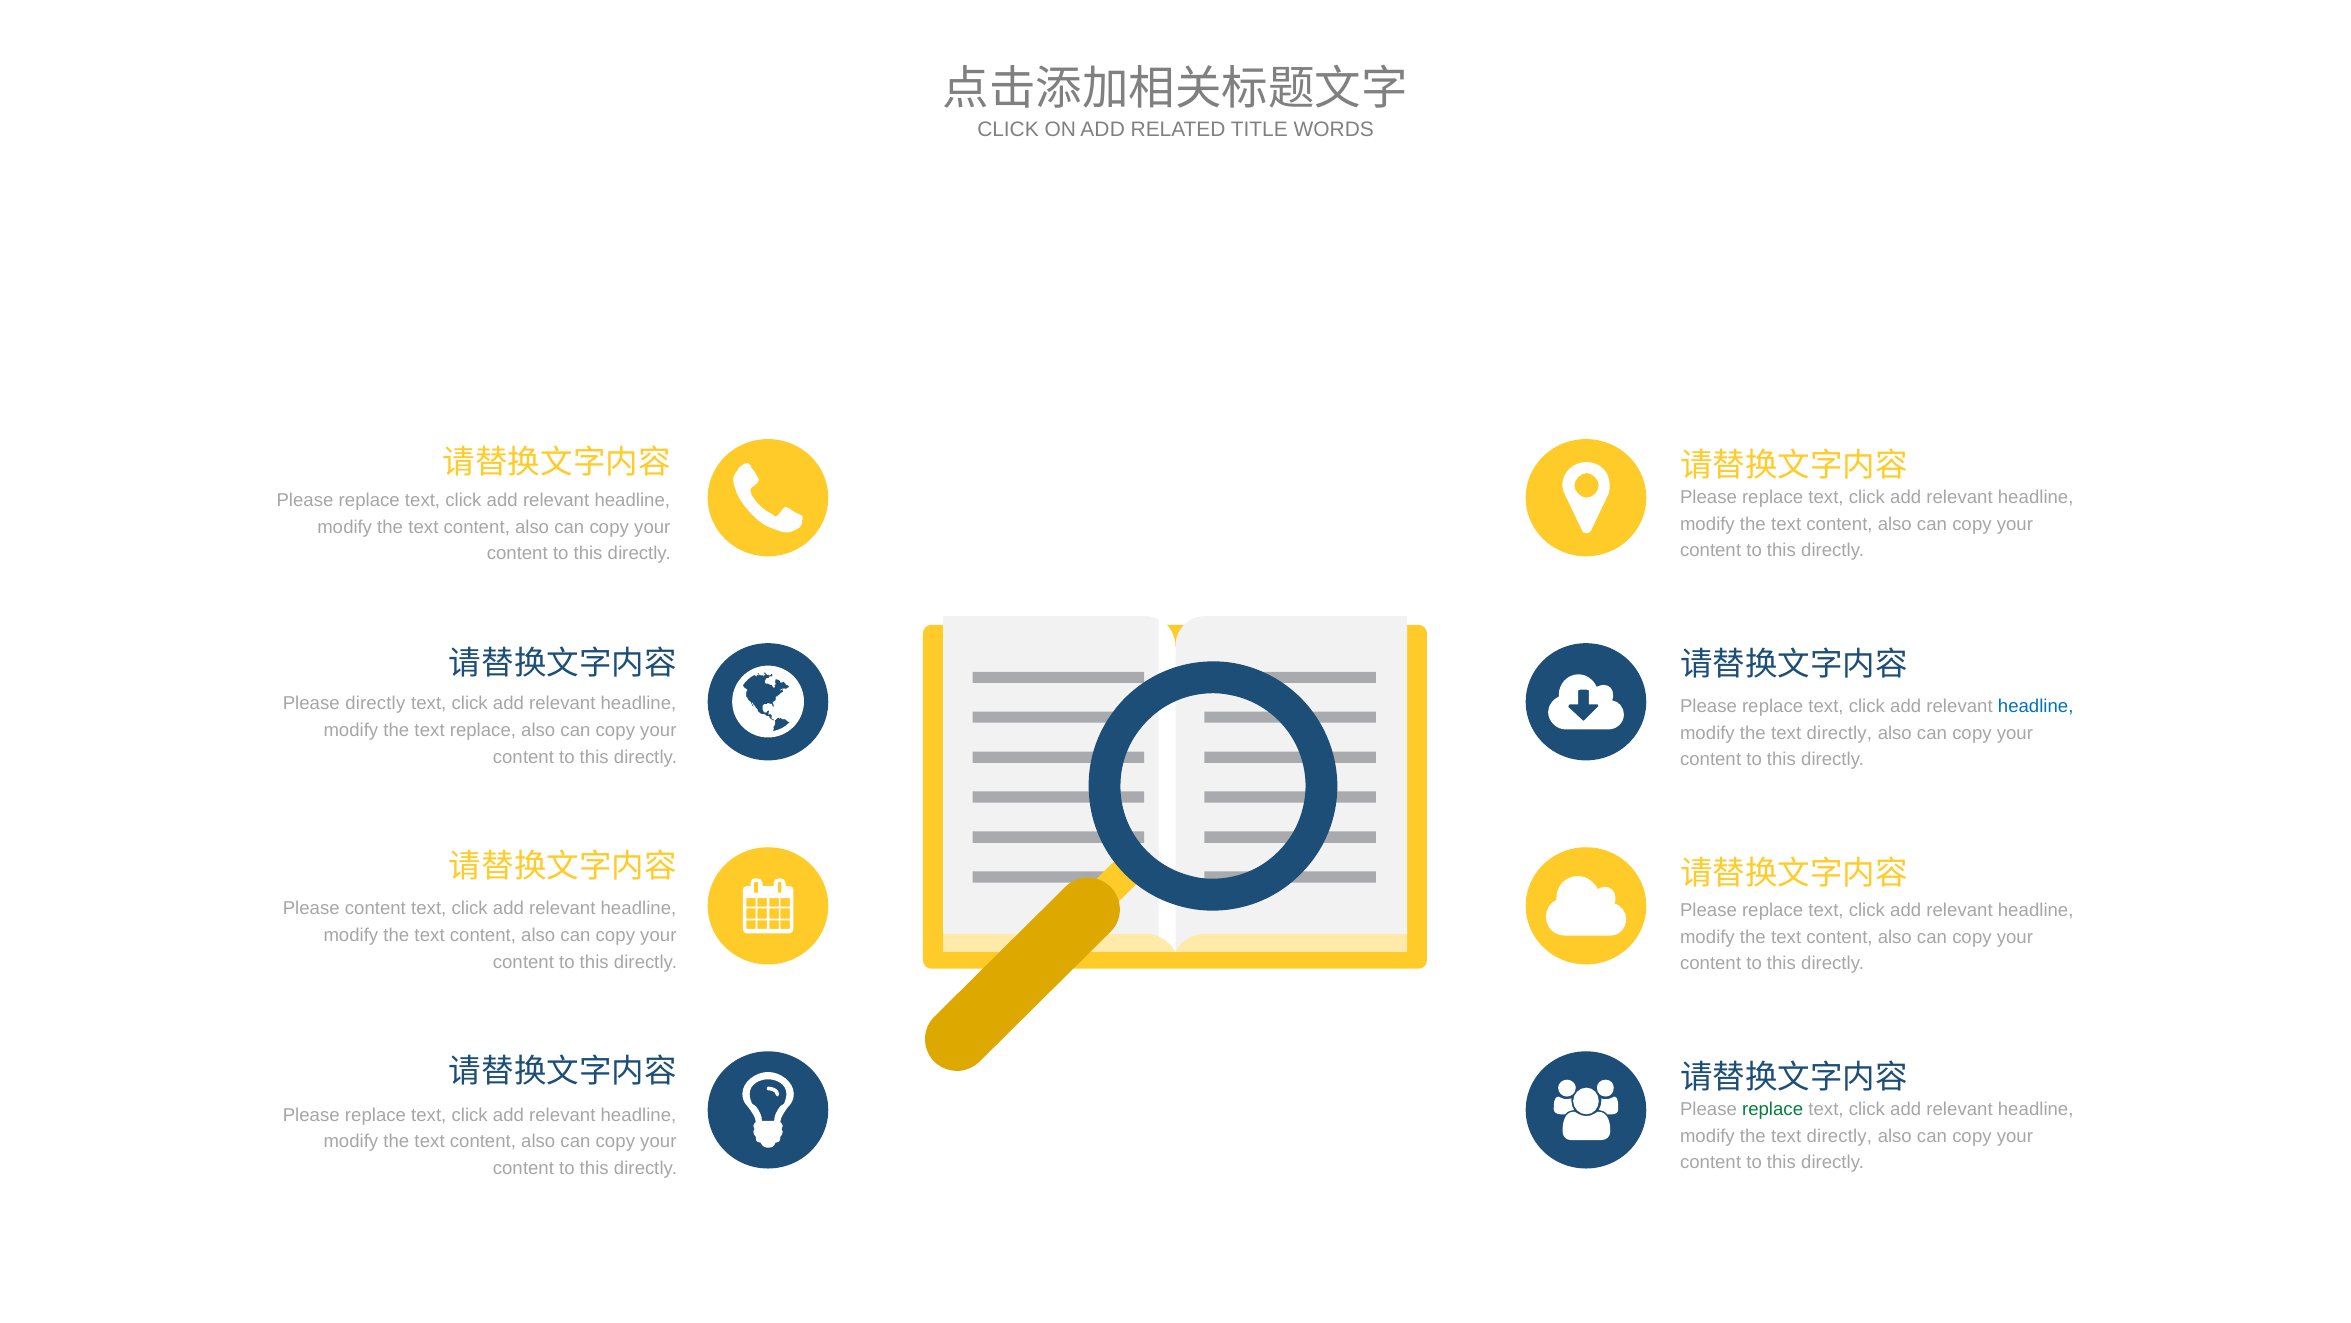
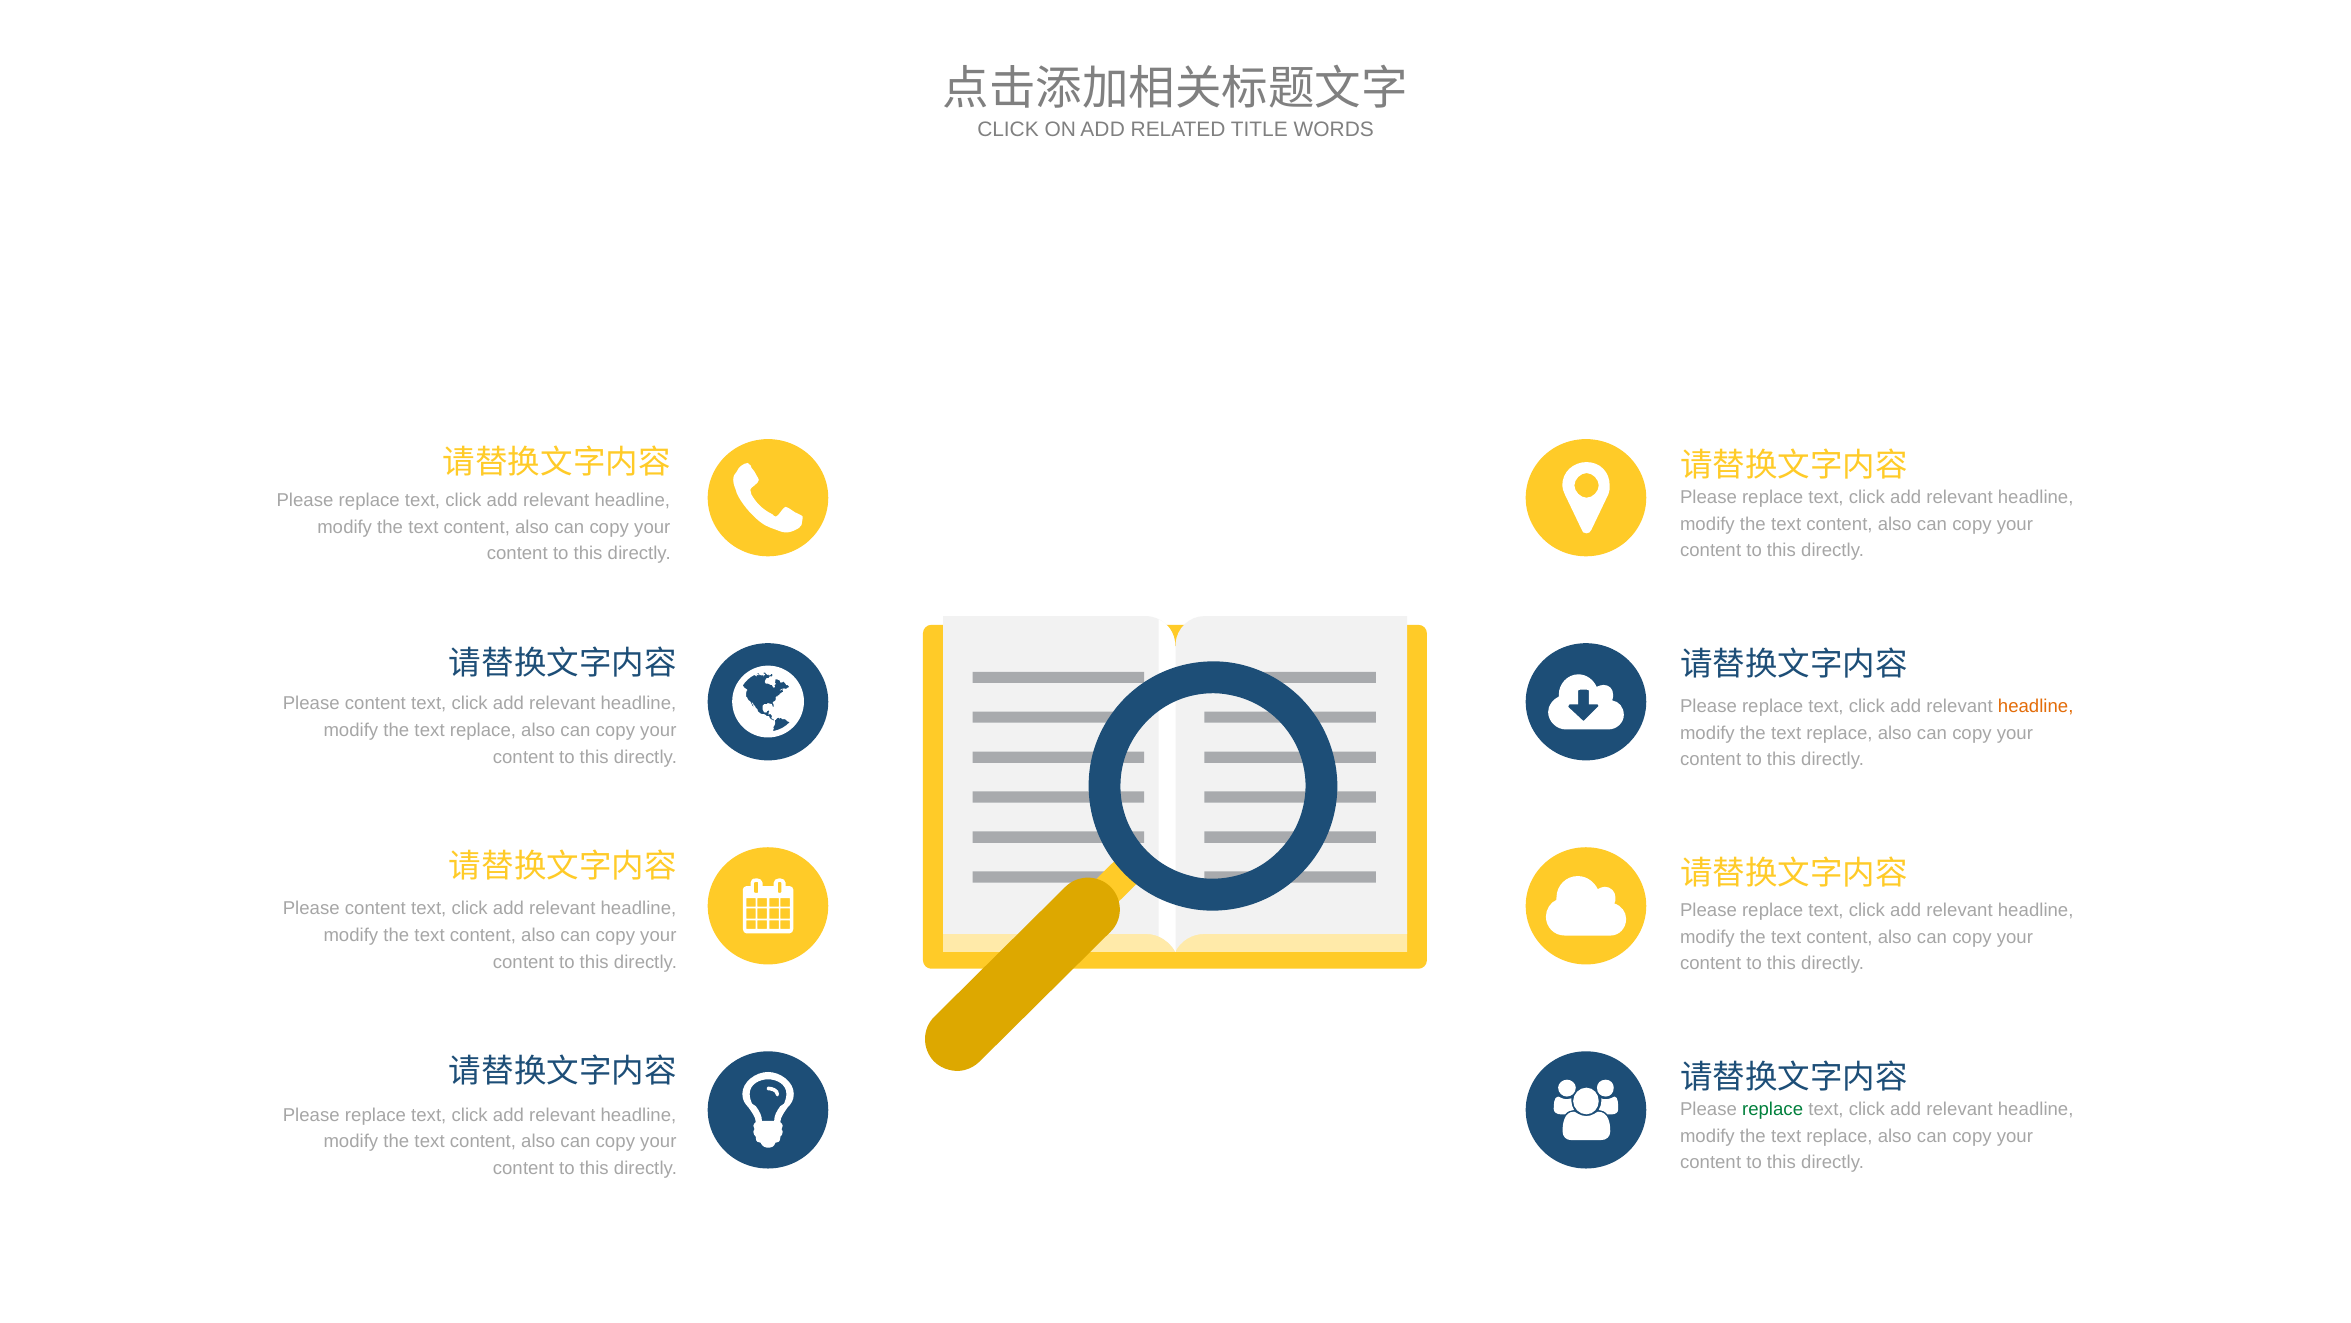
directly at (375, 703): directly -> content
headline at (2036, 706) colour: blue -> orange
directly at (1839, 733): directly -> replace
directly at (1839, 1136): directly -> replace
